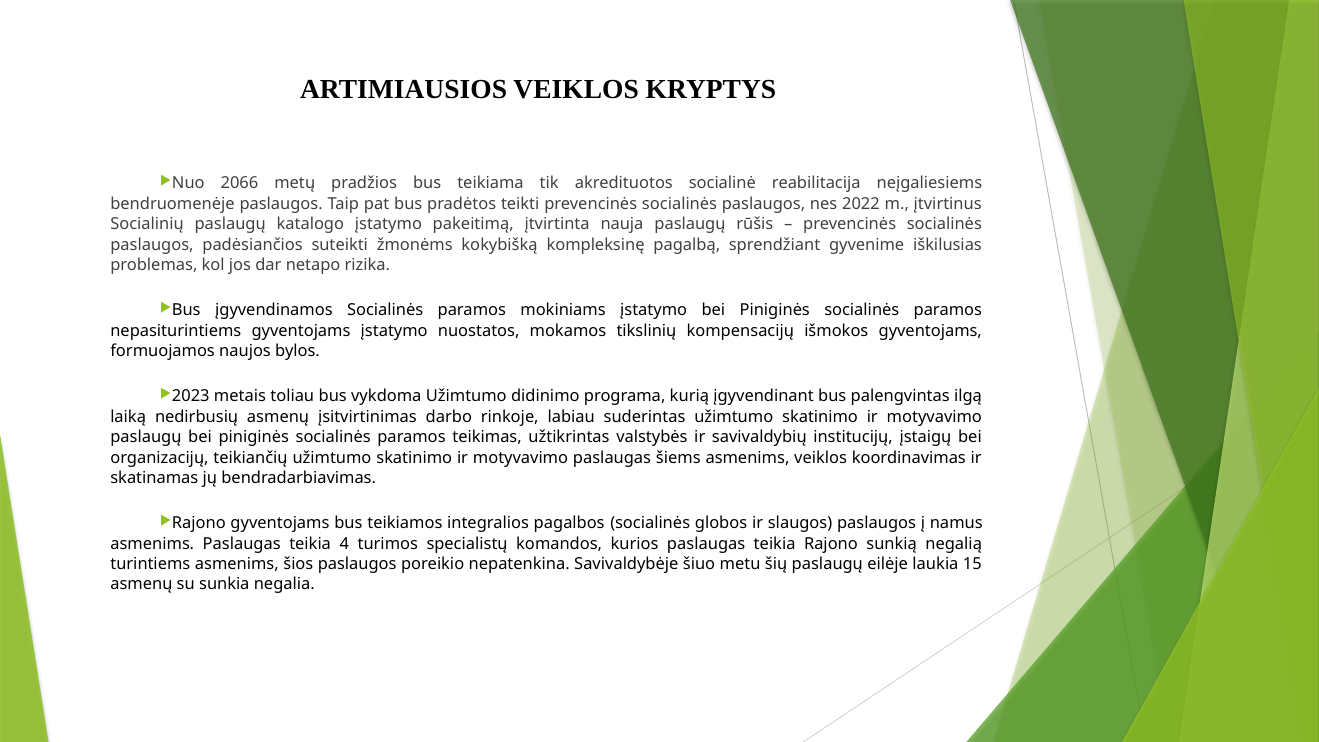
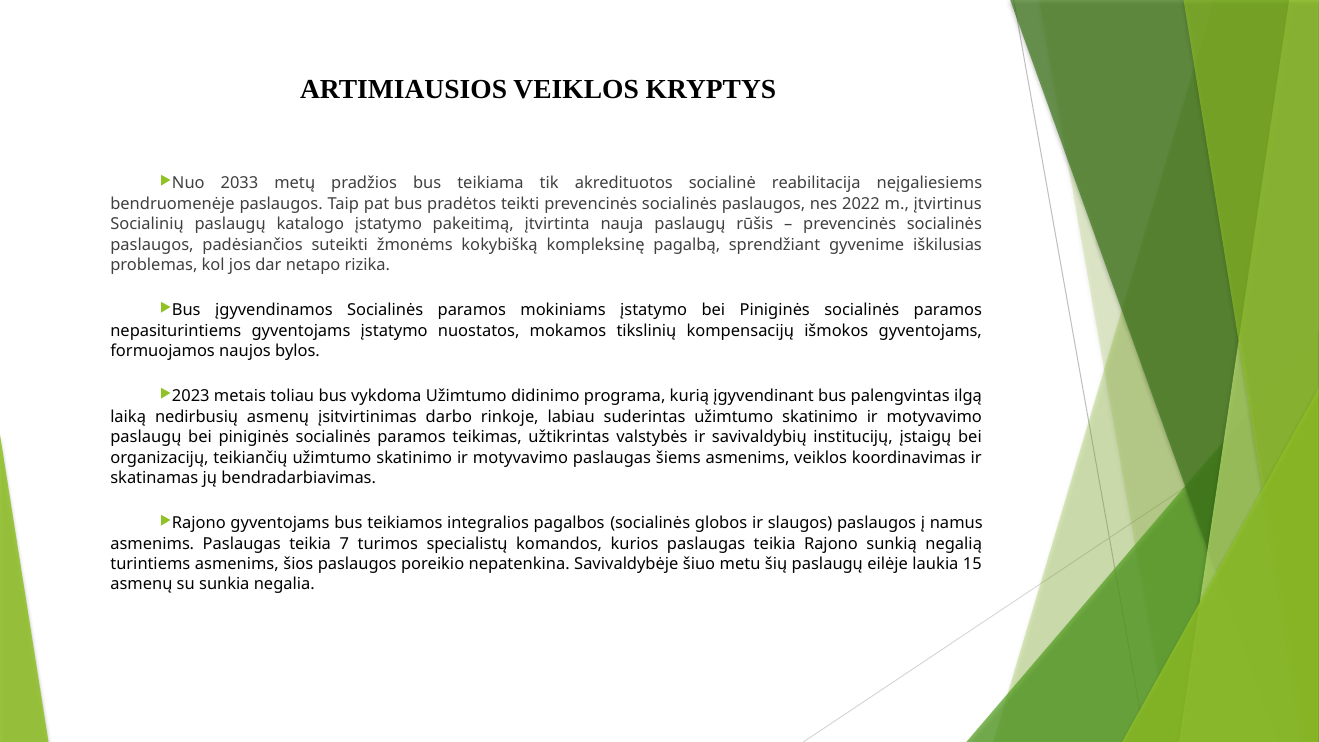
2066: 2066 -> 2033
4: 4 -> 7
